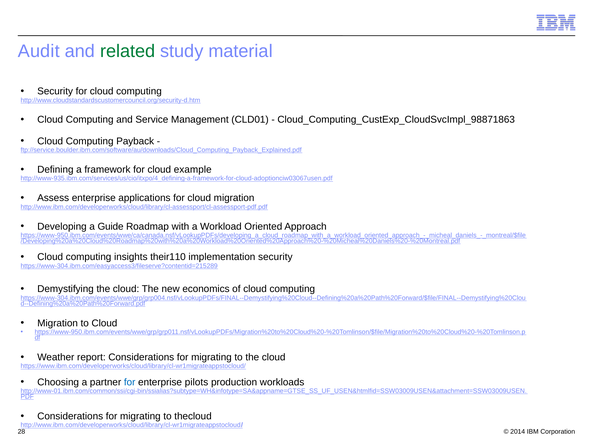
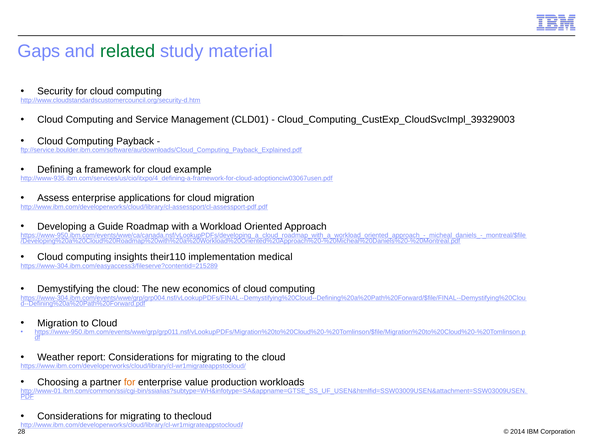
Audit: Audit -> Gaps
Cloud_Computing_CustExp_CloudSvcImpl_98871863: Cloud_Computing_CustExp_CloudSvcImpl_98871863 -> Cloud_Computing_CustExp_CloudSvcImpl_39329003
implementation security: security -> medical
for at (130, 382) colour: blue -> orange
pilots: pilots -> value
